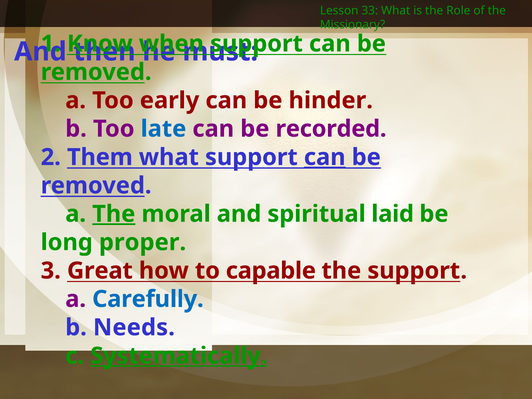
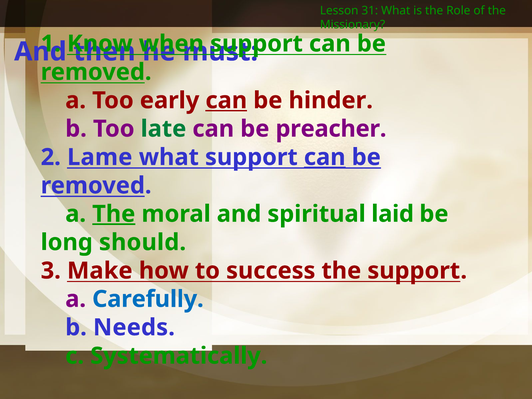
33: 33 -> 31
can at (226, 100) underline: none -> present
late colour: blue -> green
recorded: recorded -> preacher
Them: Them -> Lame
proper: proper -> should
Great: Great -> Make
capable: capable -> success
Systematically underline: present -> none
